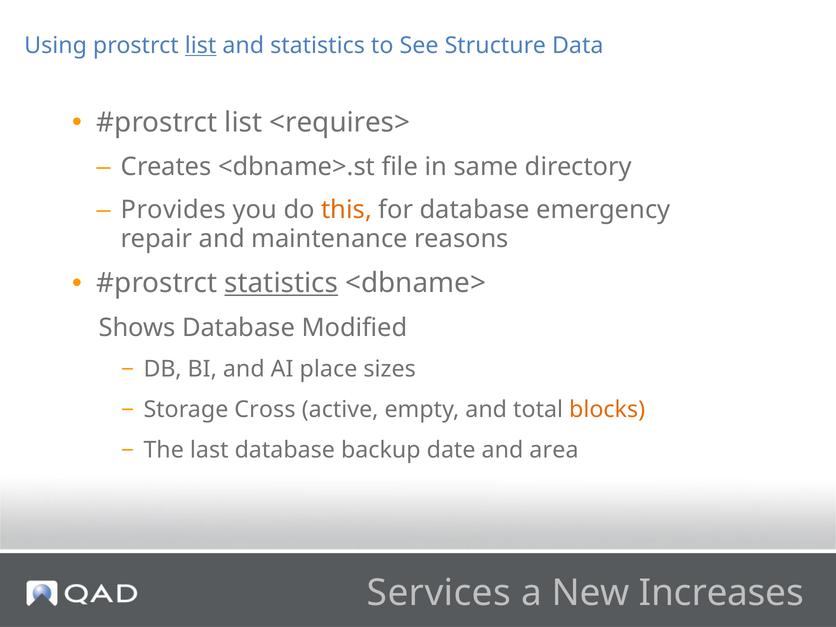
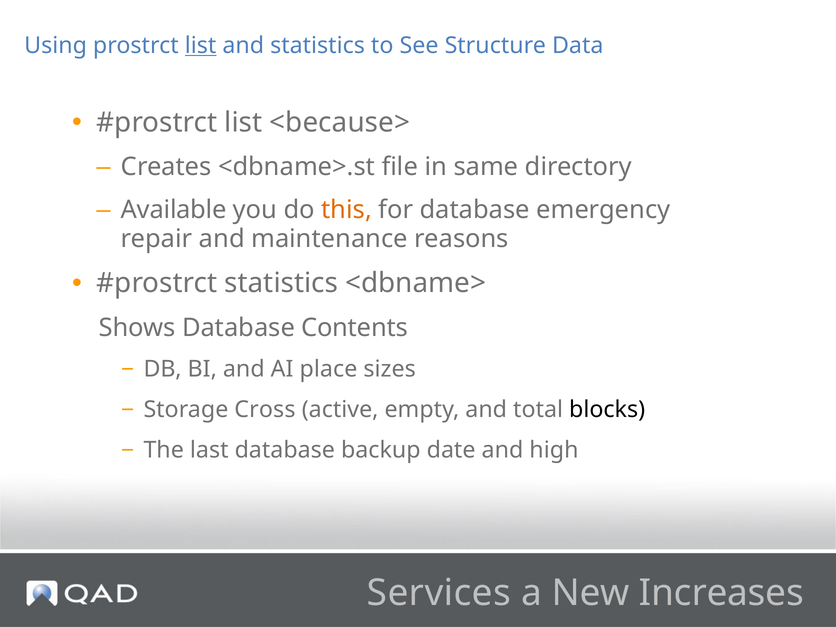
<requires>: <requires> -> <because>
Provides: Provides -> Available
statistics at (281, 283) underline: present -> none
Modified: Modified -> Contents
blocks colour: orange -> black
area: area -> high
